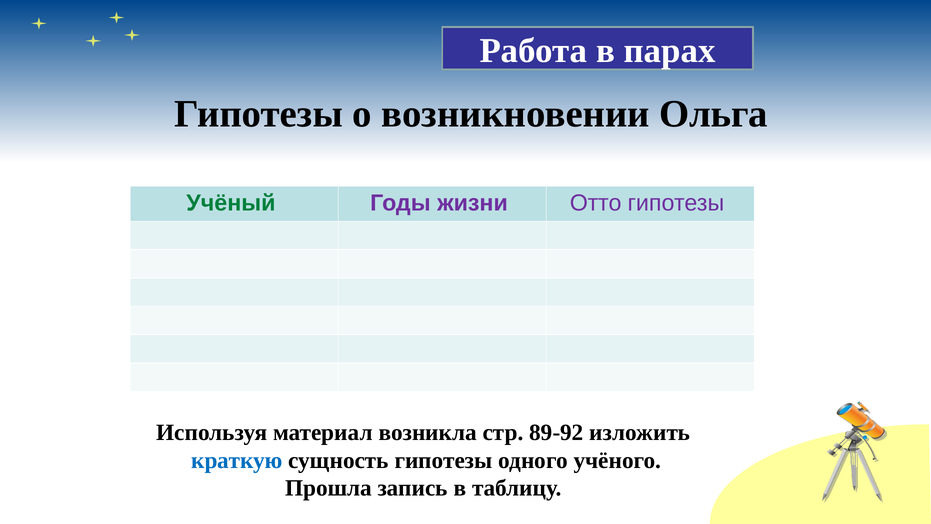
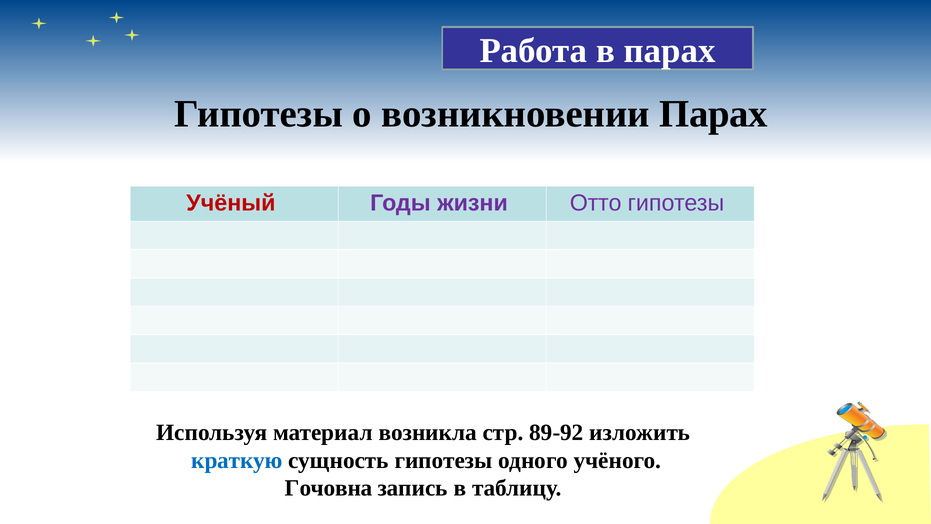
возникновении Ольга: Ольга -> Парах
Учёный colour: green -> red
Прошла: Прошла -> Гочовна
